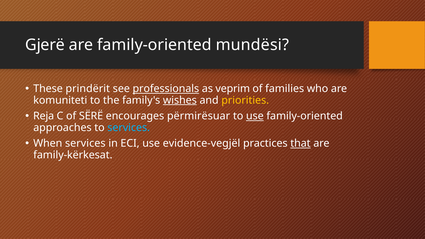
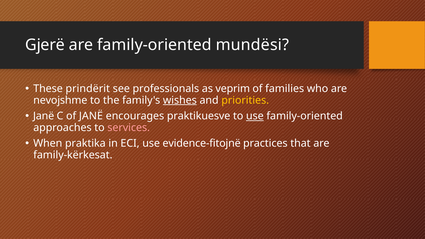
professionals underline: present -> none
komuniteti: komuniteti -> nevojshme
Reja at (44, 116): Reja -> Janë
of SËRË: SËRË -> JANË
përmirësuar: përmirësuar -> praktikuesve
services at (129, 128) colour: light blue -> pink
When services: services -> praktika
evidence-vegjël: evidence-vegjël -> evidence-fitojnë
that underline: present -> none
